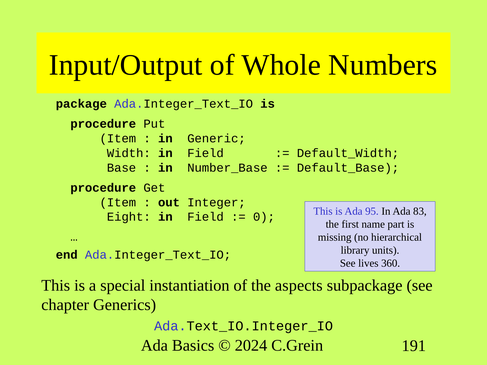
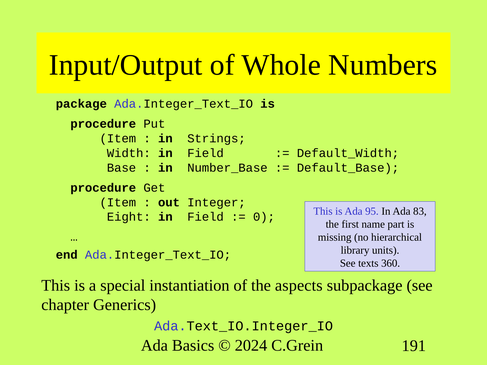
Generic: Generic -> Strings
lives: lives -> texts
